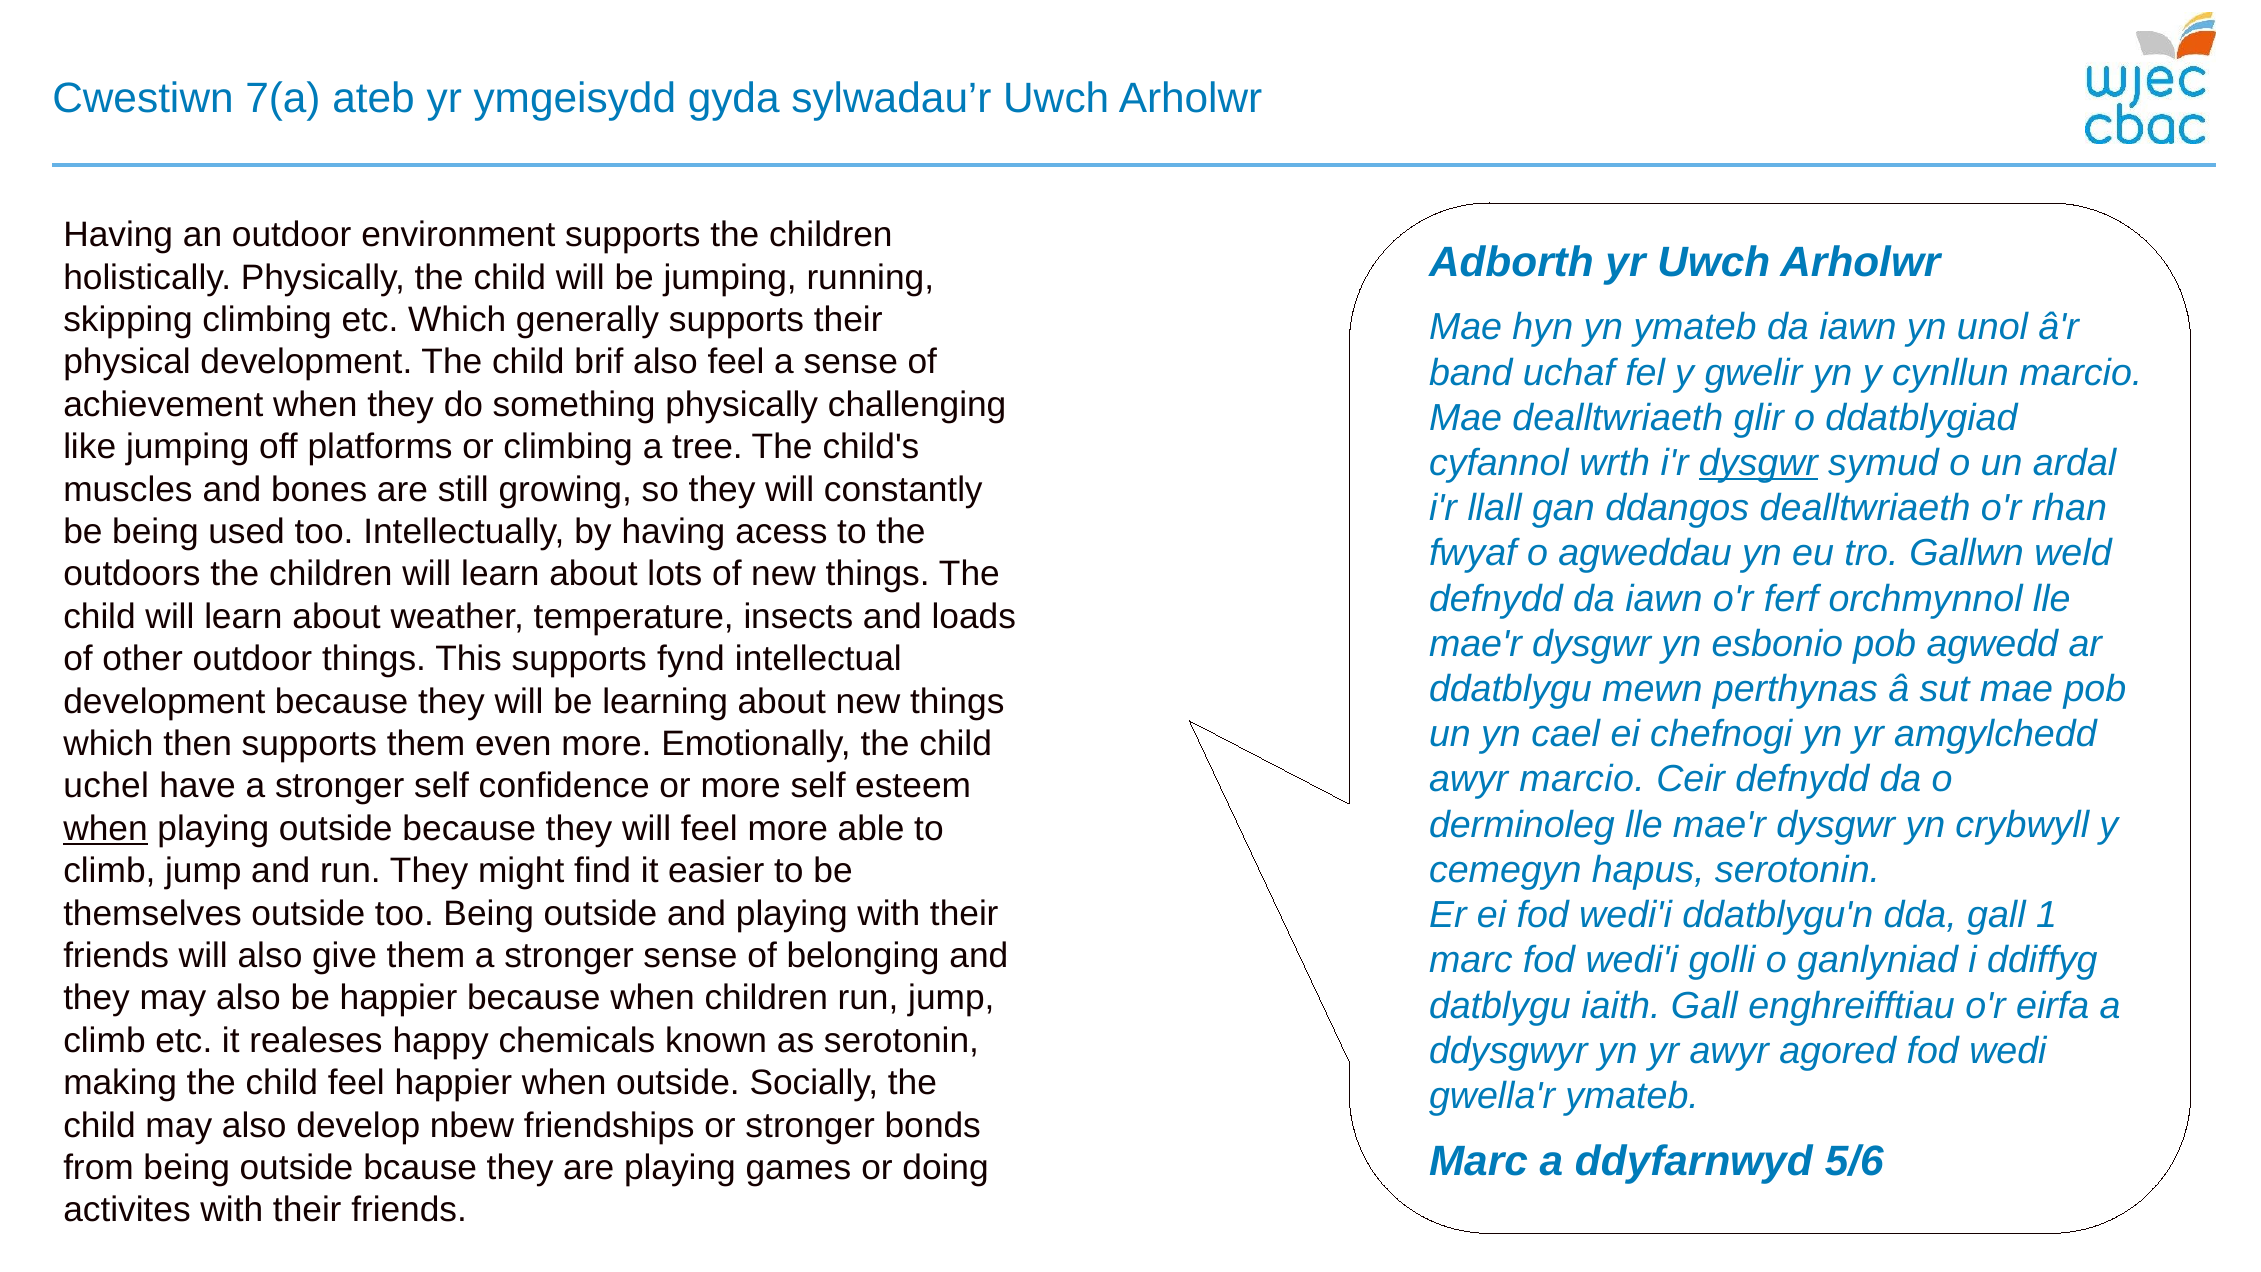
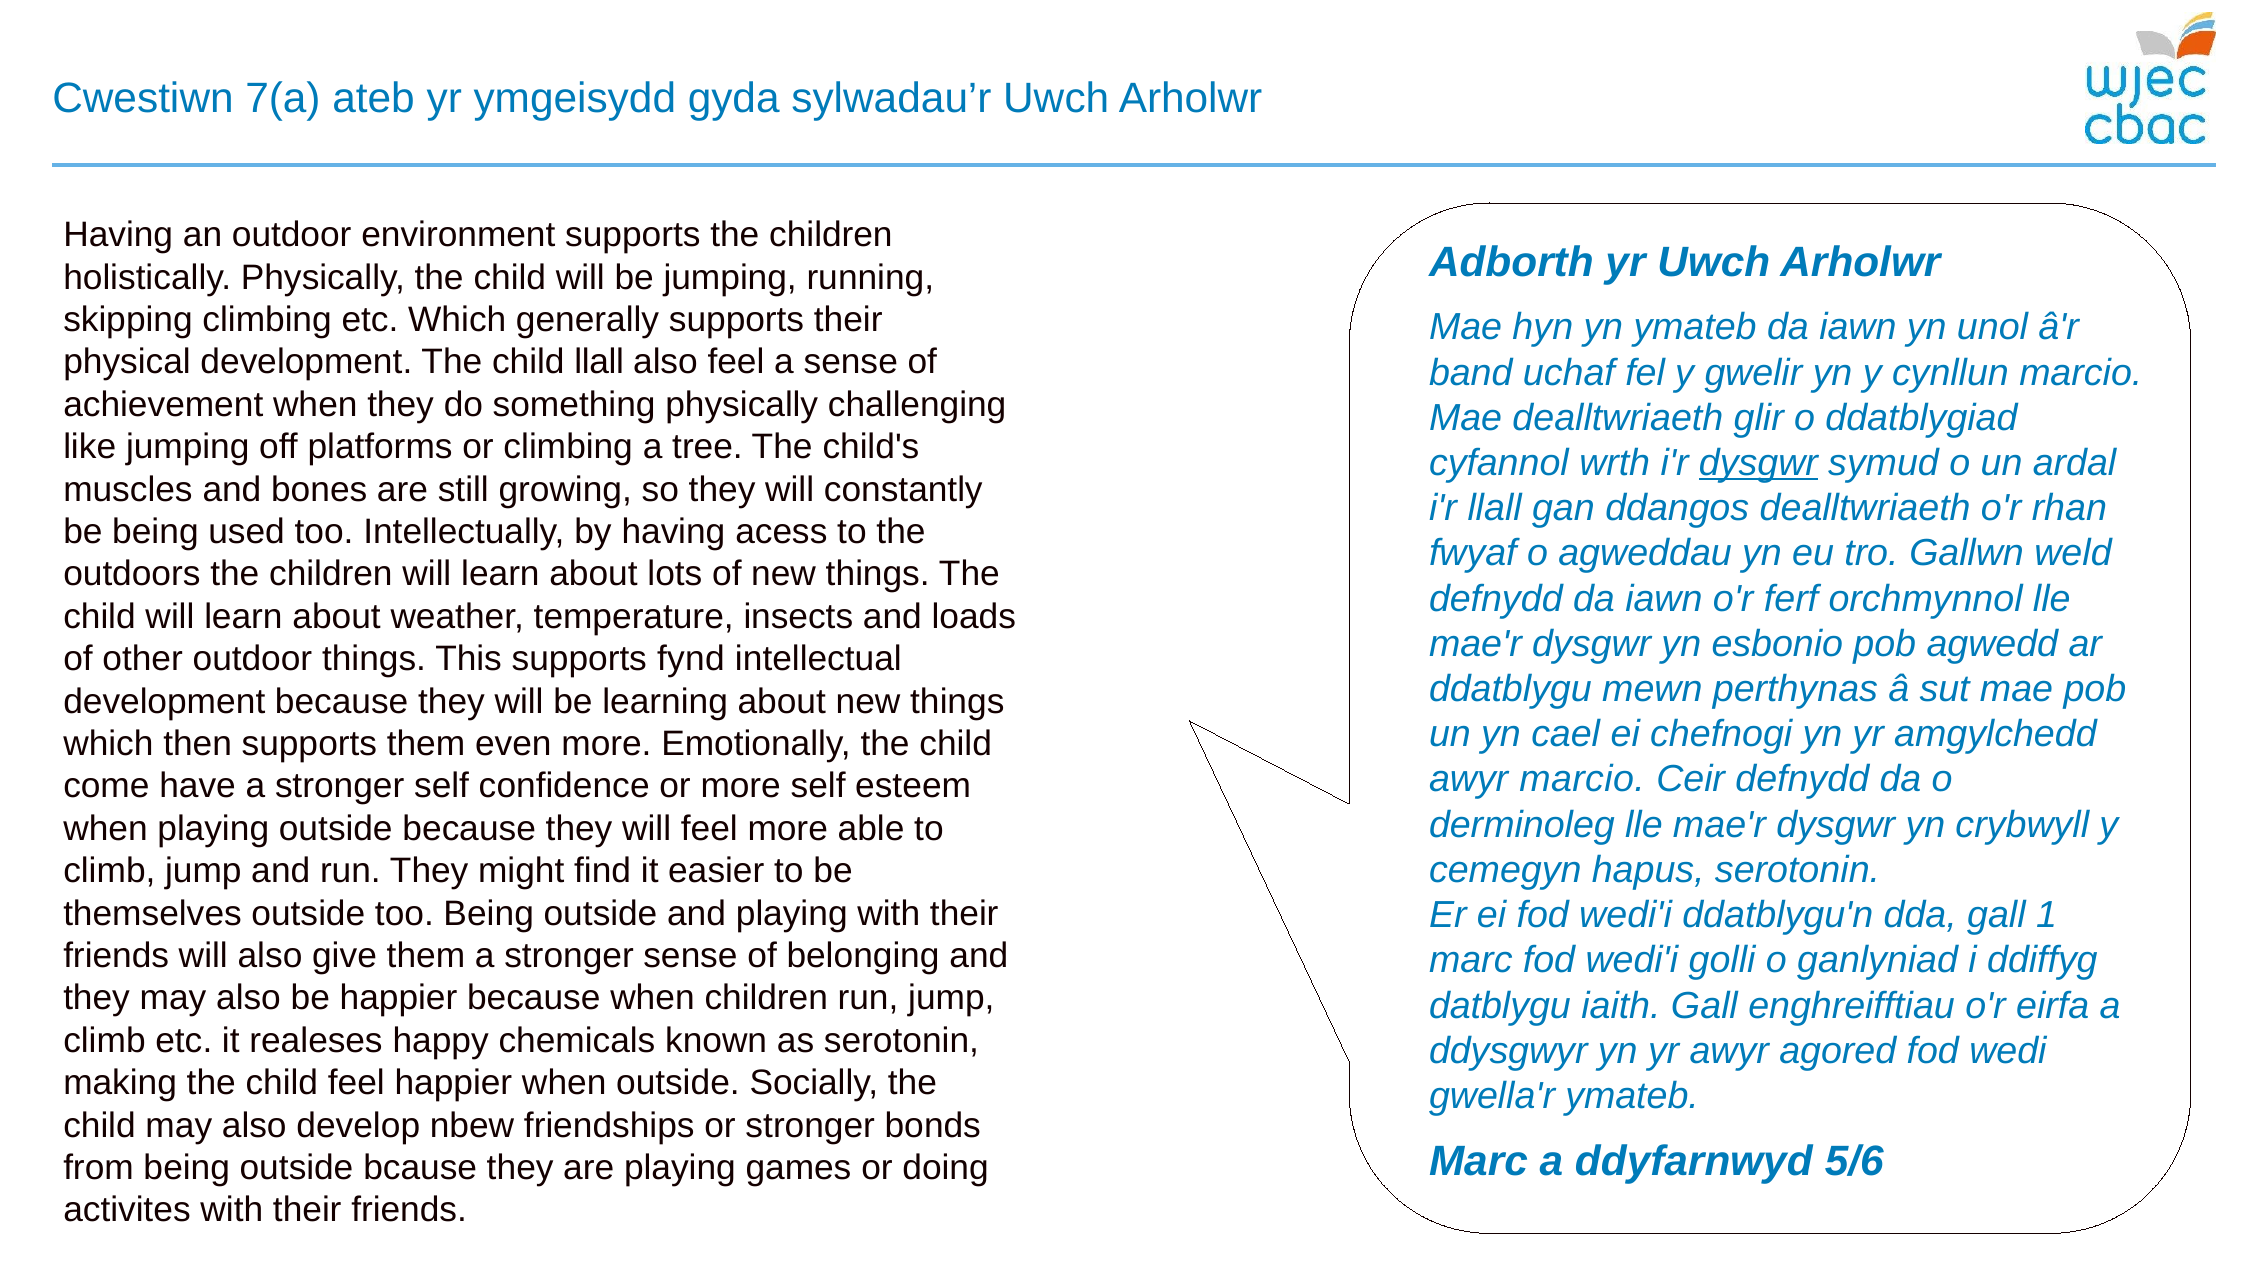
child brif: brif -> llall
uchel: uchel -> come
when at (106, 829) underline: present -> none
